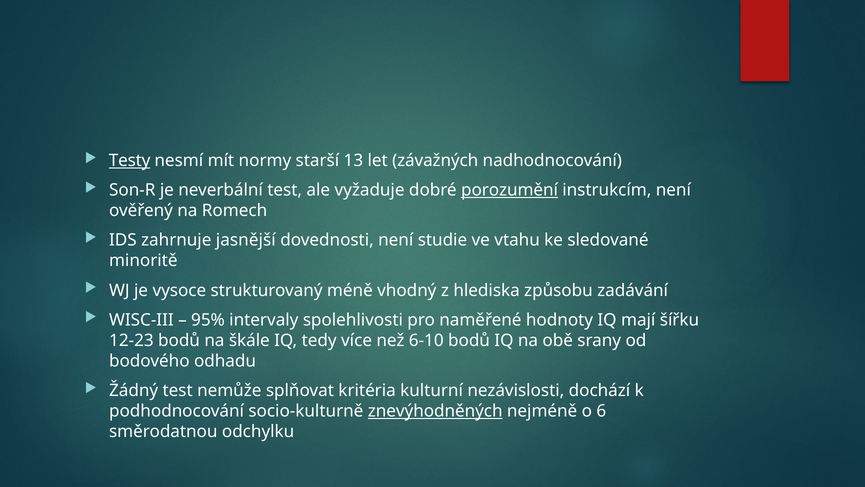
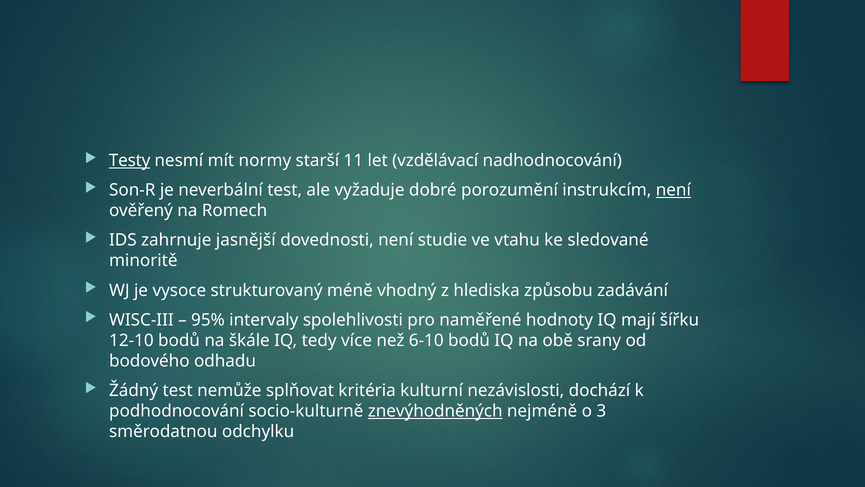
13: 13 -> 11
závažných: závažných -> vzdělávací
porozumění underline: present -> none
není at (673, 190) underline: none -> present
12-23: 12-23 -> 12-10
6: 6 -> 3
